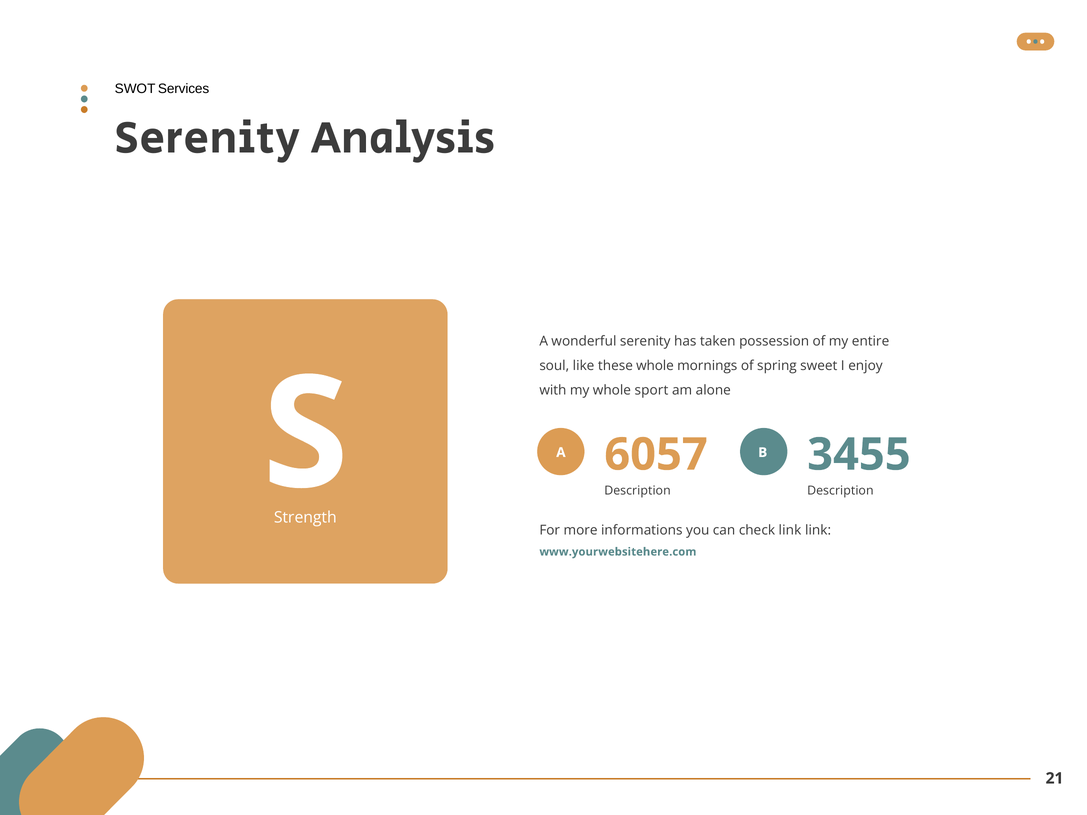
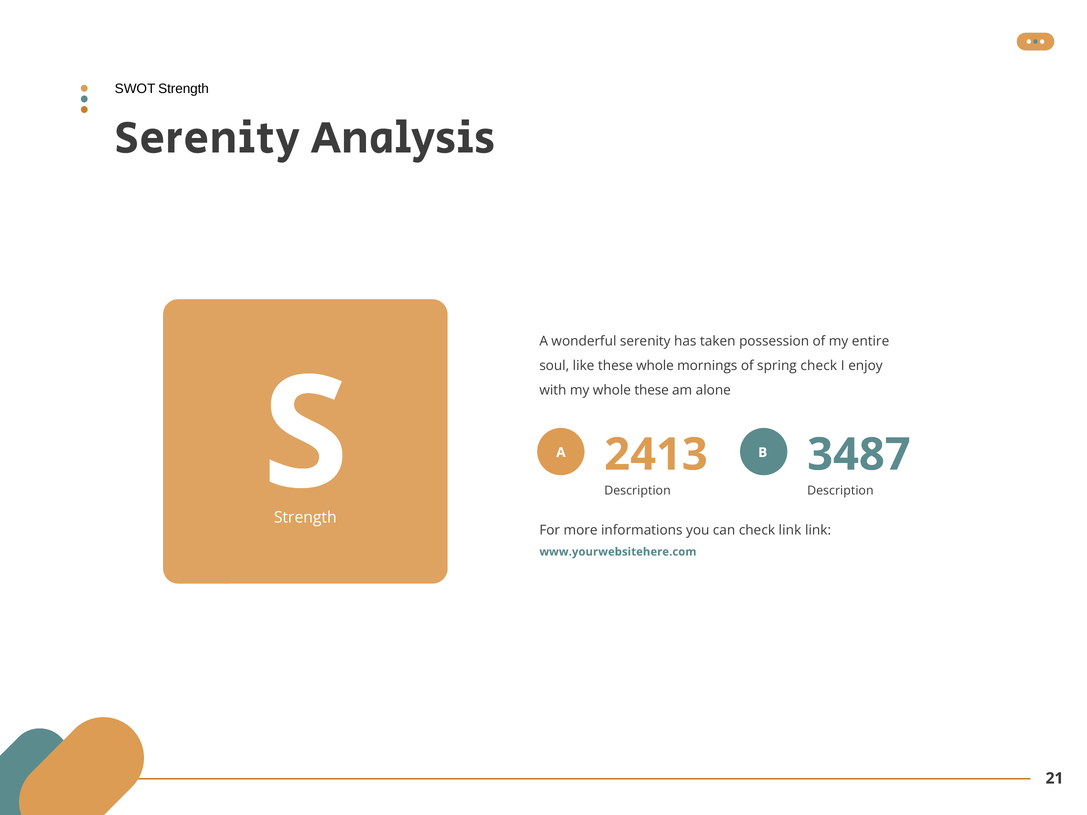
SWOT Services: Services -> Strength
spring sweet: sweet -> check
whole sport: sport -> these
6057: 6057 -> 2413
3455: 3455 -> 3487
